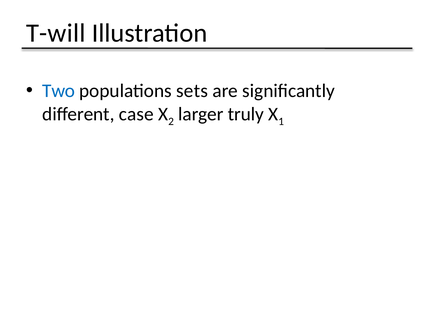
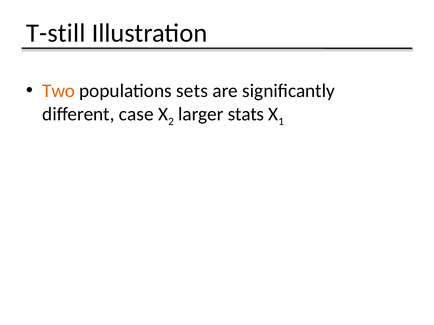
T-will: T-will -> T-still
Two colour: blue -> orange
truly: truly -> stats
